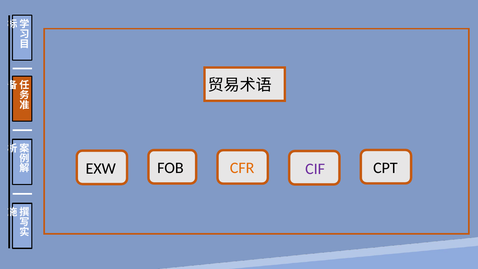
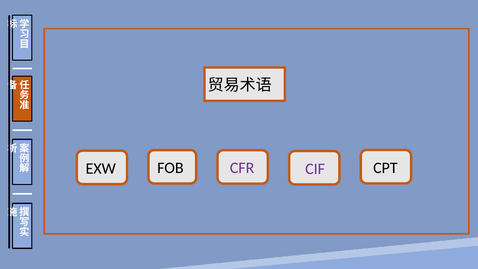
CFR colour: orange -> purple
